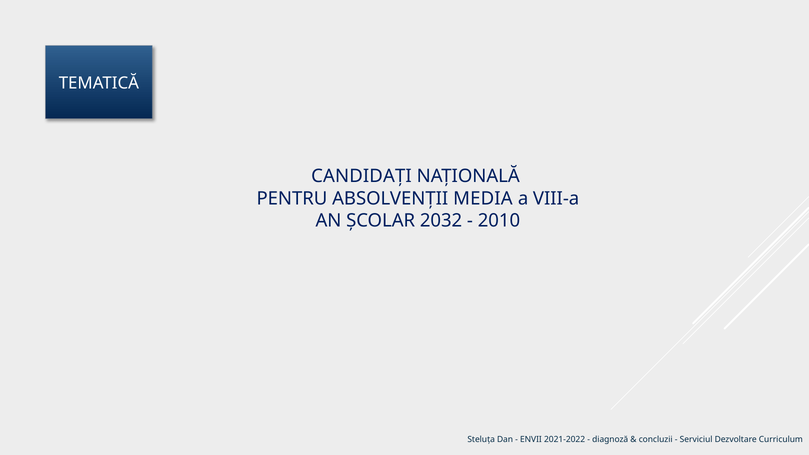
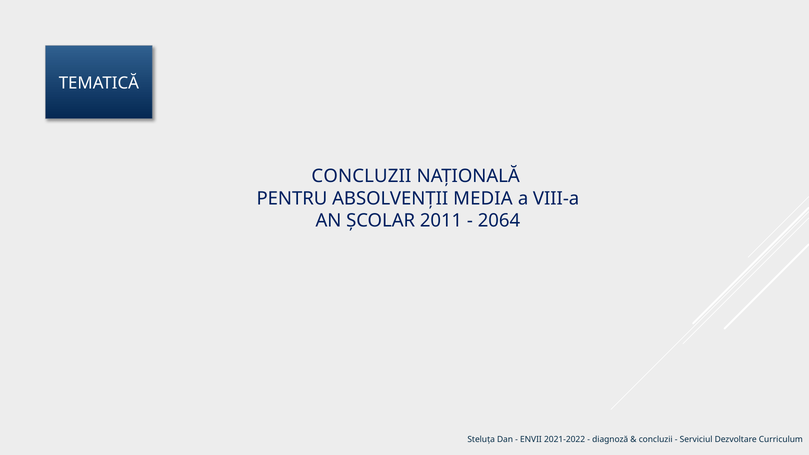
CANDIDAȚI at (361, 176): CANDIDAȚI -> CONCLUZII
2032: 2032 -> 2011
2010: 2010 -> 2064
